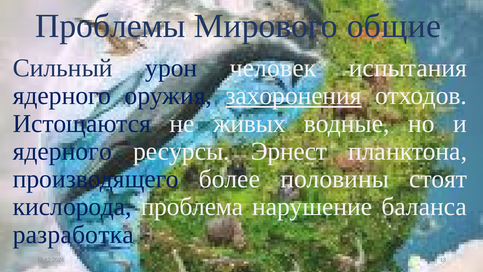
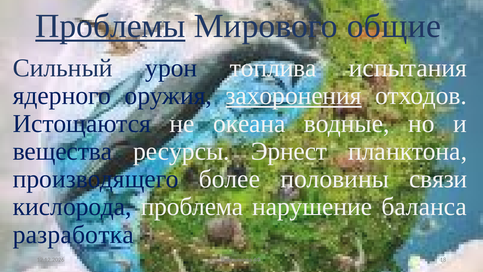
Проблемы underline: none -> present
человек: человек -> топлива
живых: живых -> океана
ядерного at (62, 151): ядерного -> вещества
стоят: стоят -> связи
